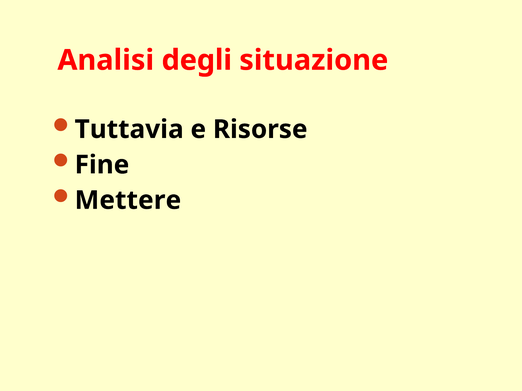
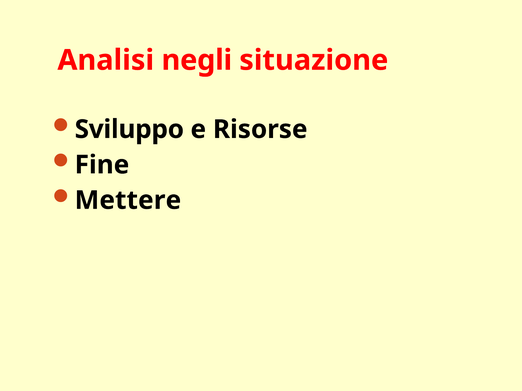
degli: degli -> negli
Tuttavia: Tuttavia -> Sviluppo
